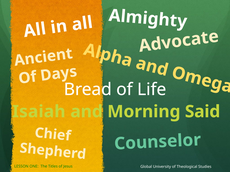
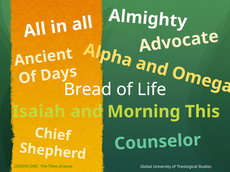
Said: Said -> This
